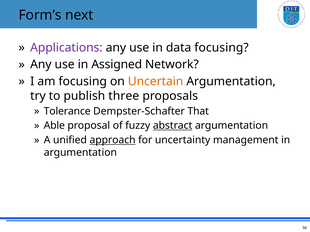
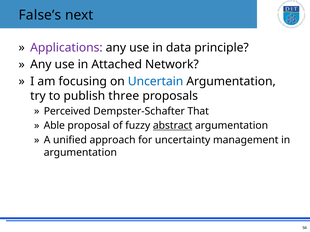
Form’s: Form’s -> False’s
data focusing: focusing -> principle
Assigned: Assigned -> Attached
Uncertain colour: orange -> blue
Tolerance: Tolerance -> Perceived
approach underline: present -> none
